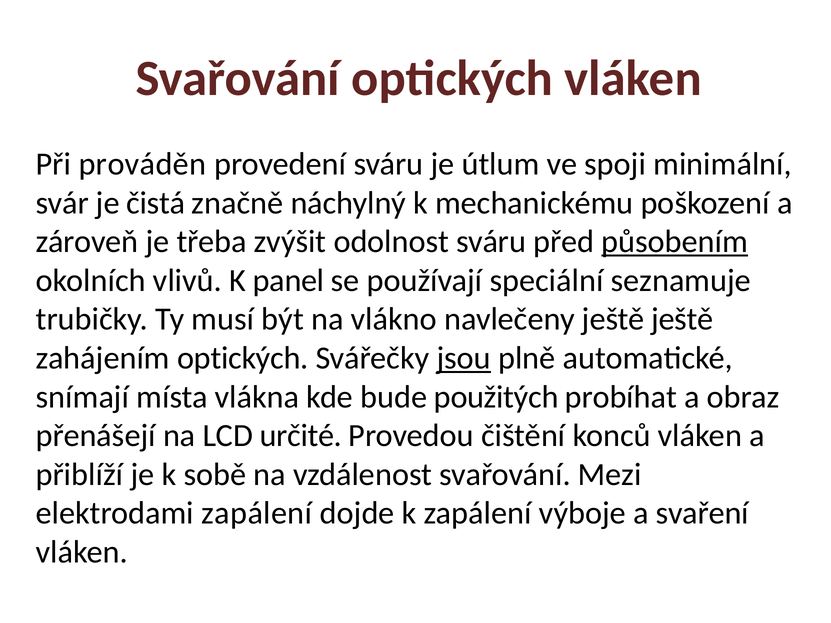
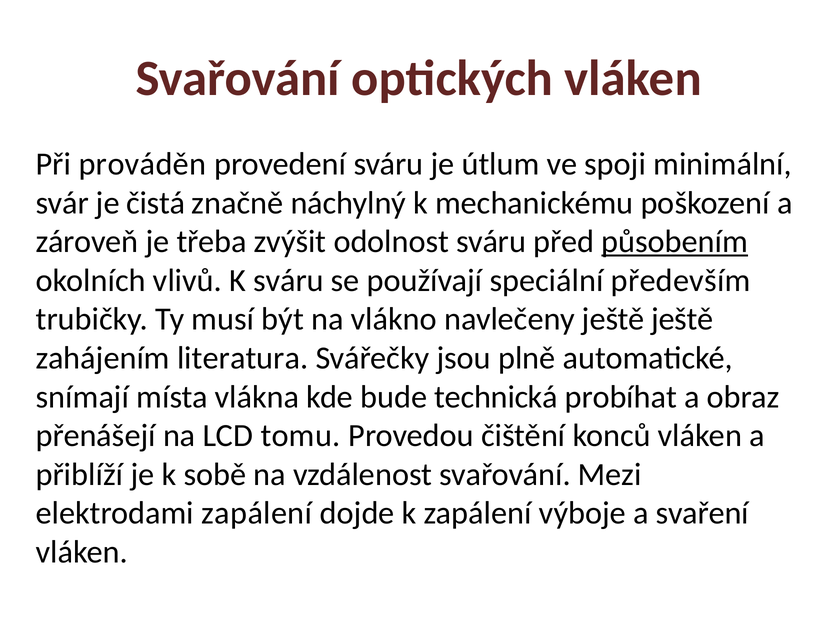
K panel: panel -> sváru
seznamuje: seznamuje -> především
zahájením optických: optických -> literatura
jsou underline: present -> none
použitých: použitých -> technická
určité: určité -> tomu
